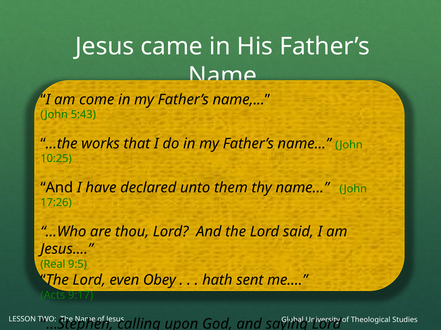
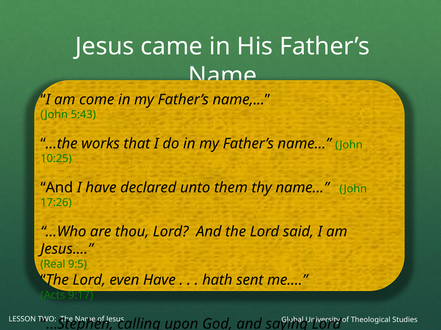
even Obey: Obey -> Have
